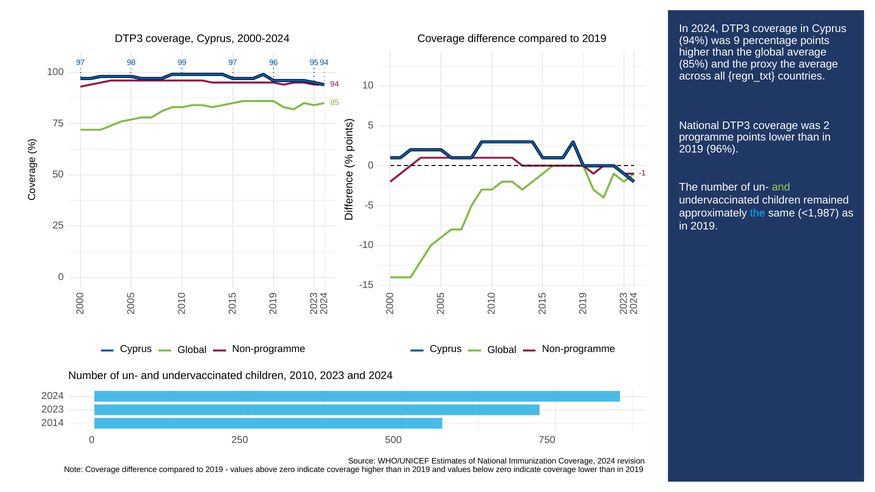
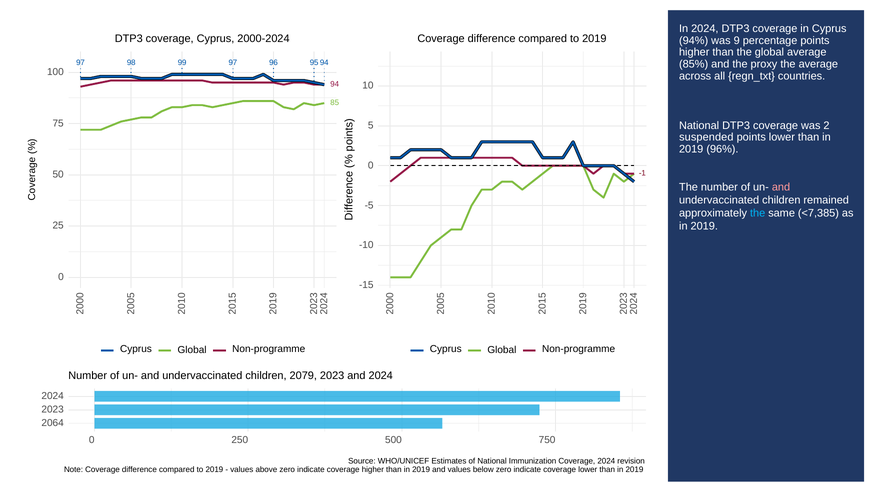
programme: programme -> suspended
and at (781, 187) colour: light green -> pink
<1,987: <1,987 -> <7,385
2010: 2010 -> 2079
2014: 2014 -> 2064
